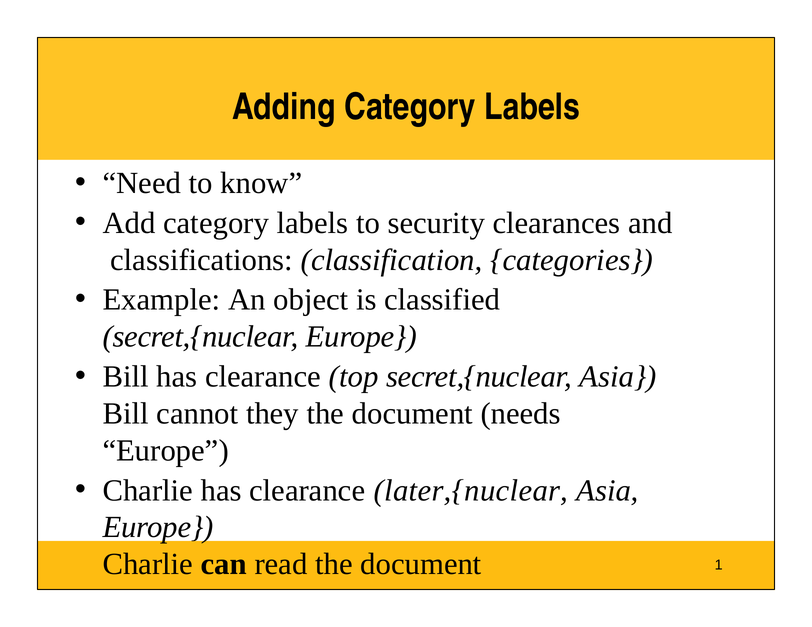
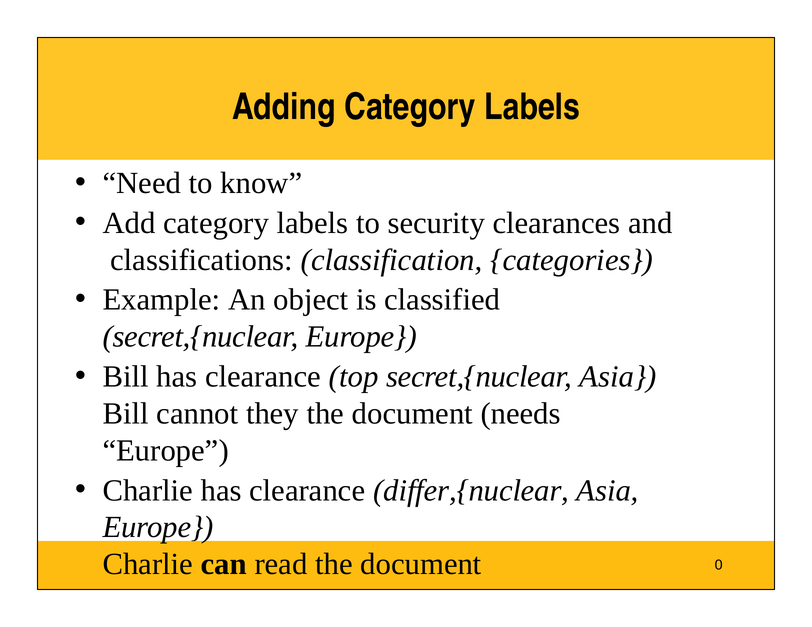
later,{nuclear: later,{nuclear -> differ,{nuclear
1: 1 -> 0
